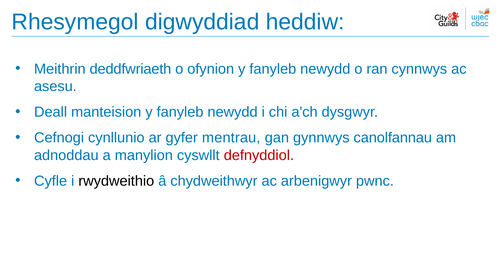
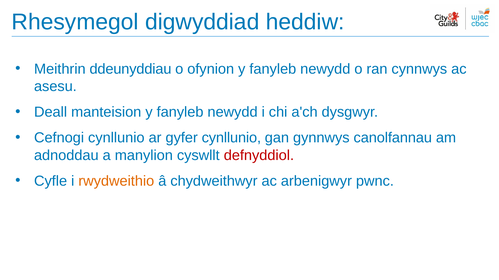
deddfwriaeth: deddfwriaeth -> ddeunyddiau
gyfer mentrau: mentrau -> cynllunio
rwydweithio colour: black -> orange
